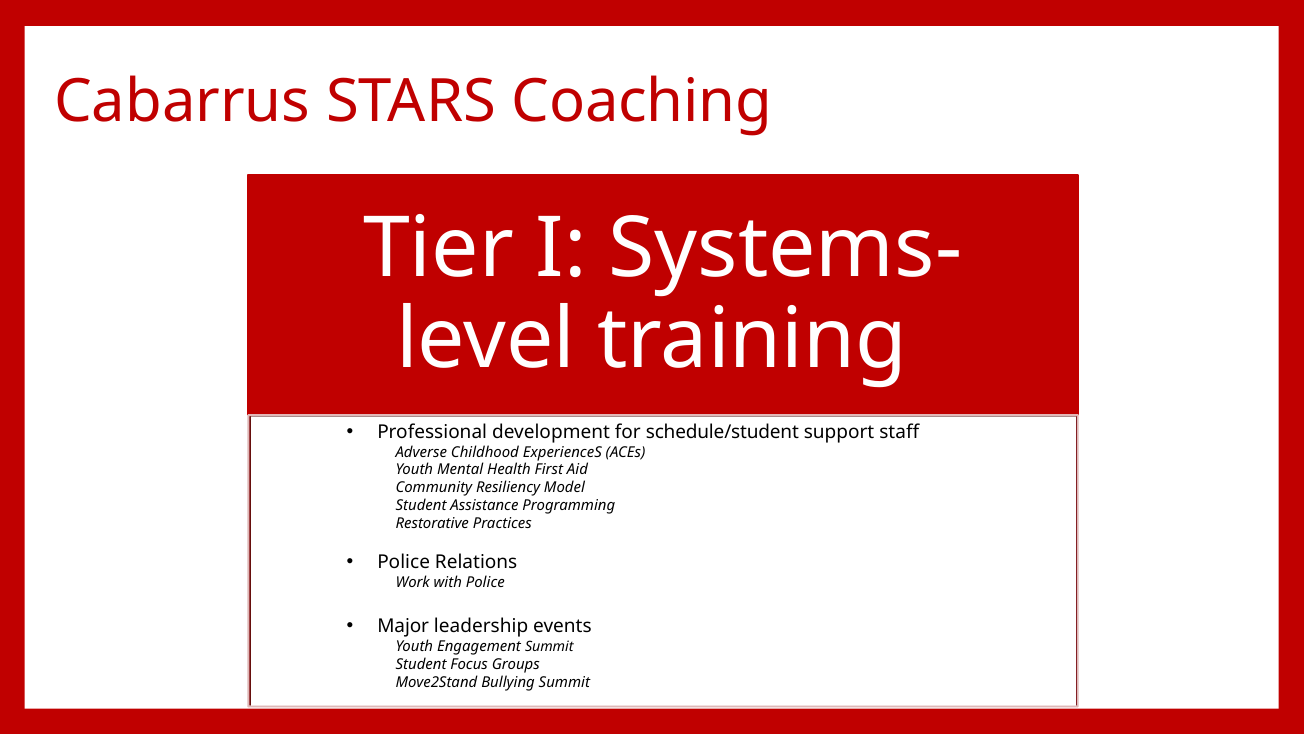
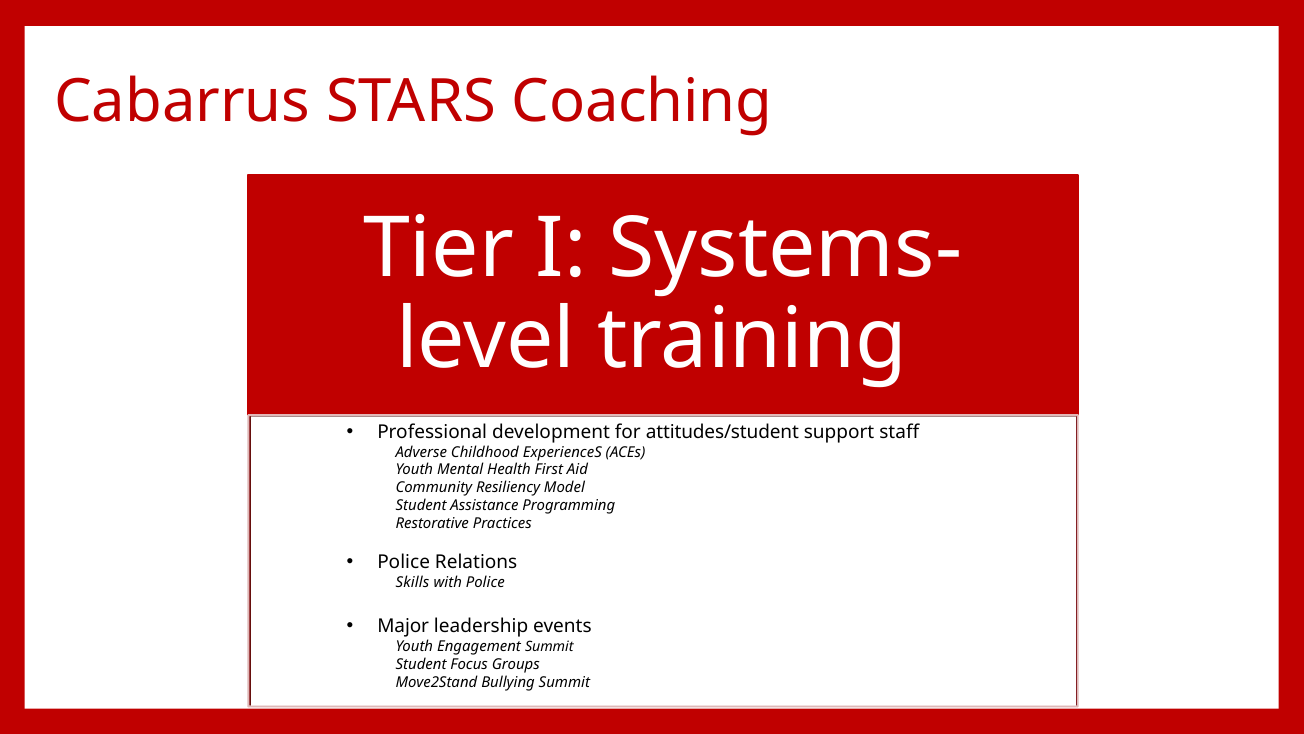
schedule/student: schedule/student -> attitudes/student
Work: Work -> Skills
